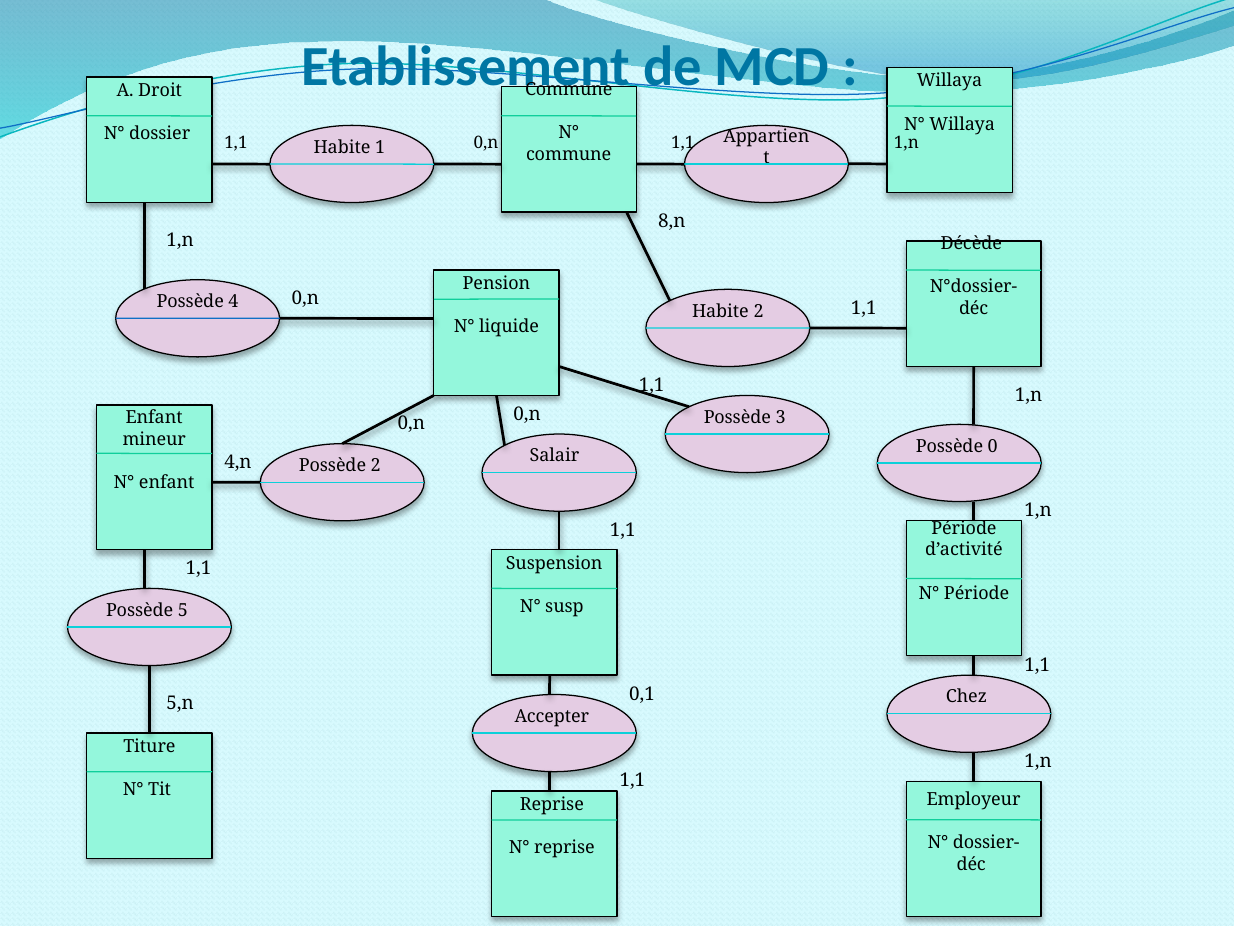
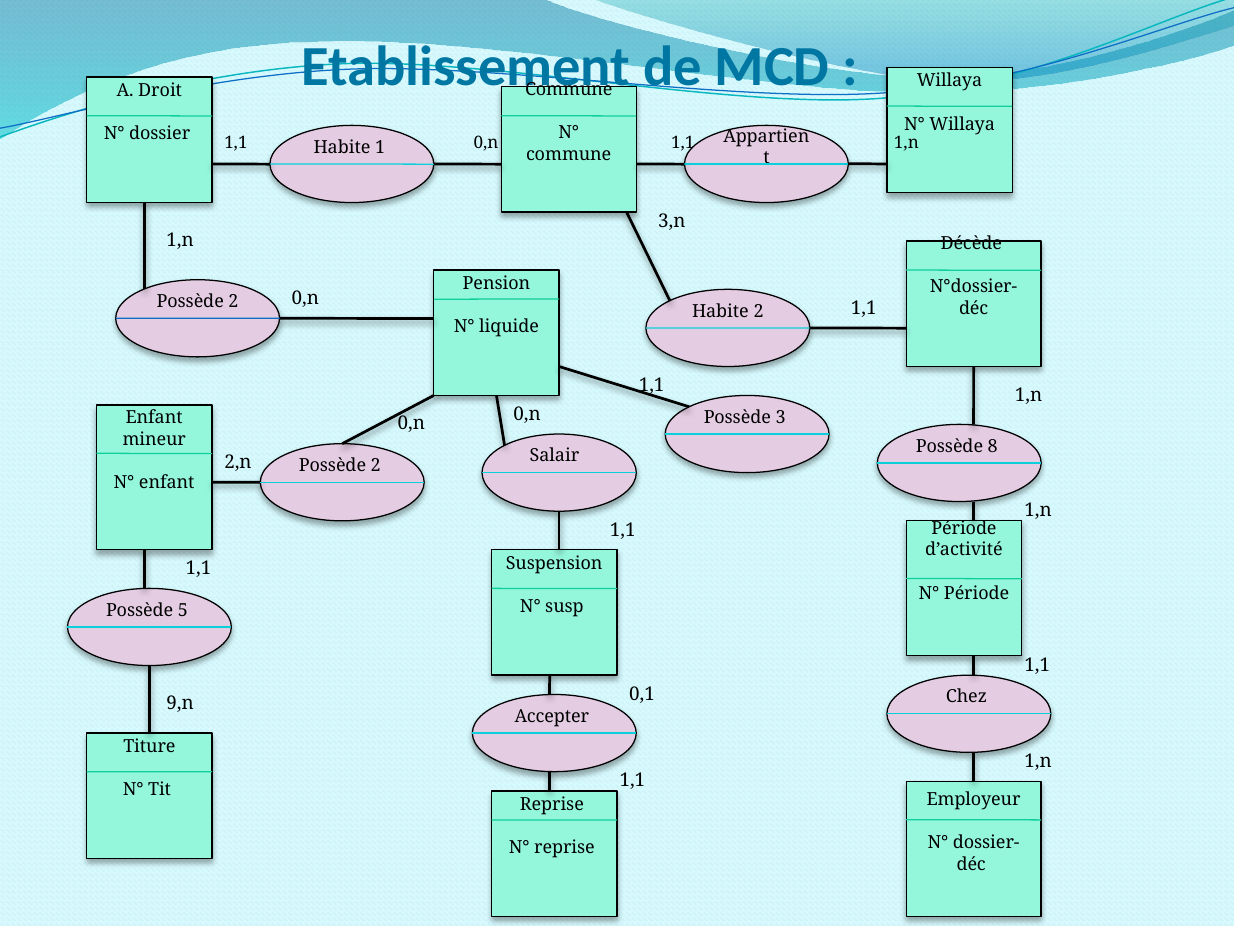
8,n: 8,n -> 3,n
4 at (234, 301): 4 -> 2
0: 0 -> 8
4,n: 4,n -> 2,n
5,n: 5,n -> 9,n
